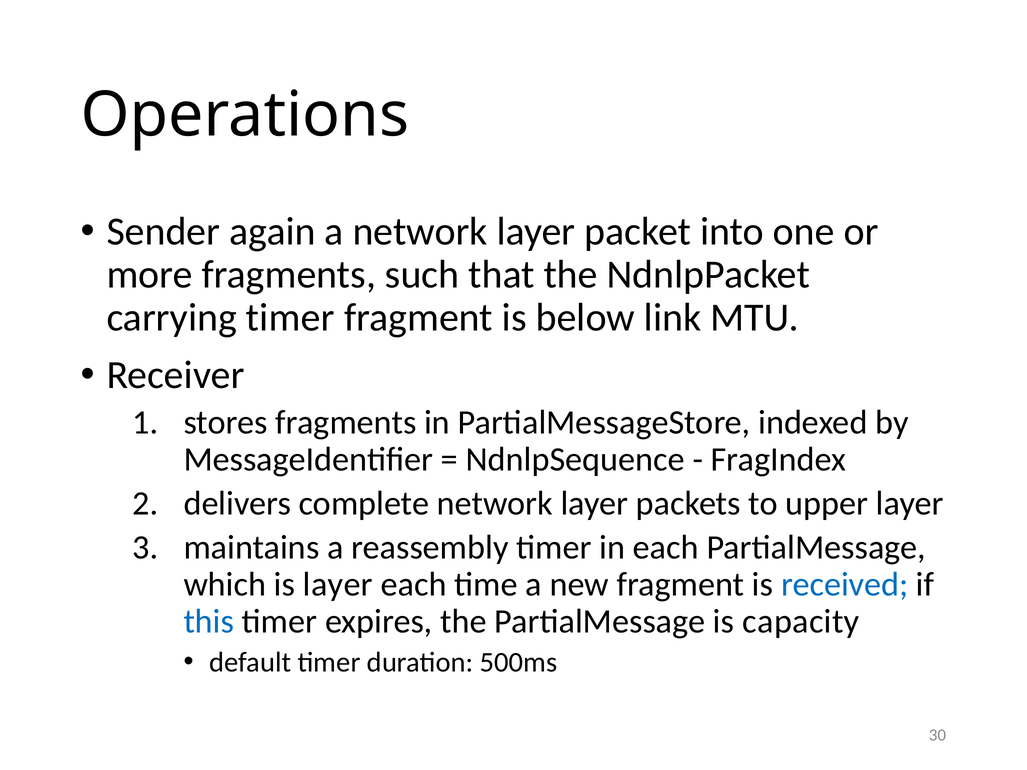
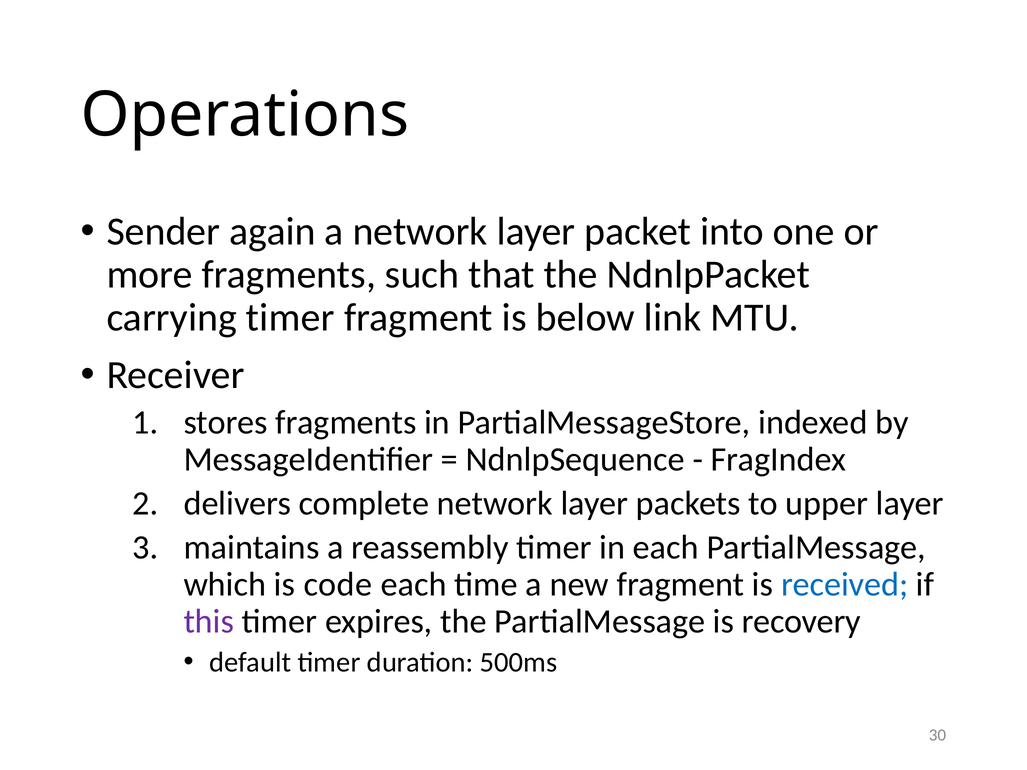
is layer: layer -> code
this colour: blue -> purple
capacity: capacity -> recovery
